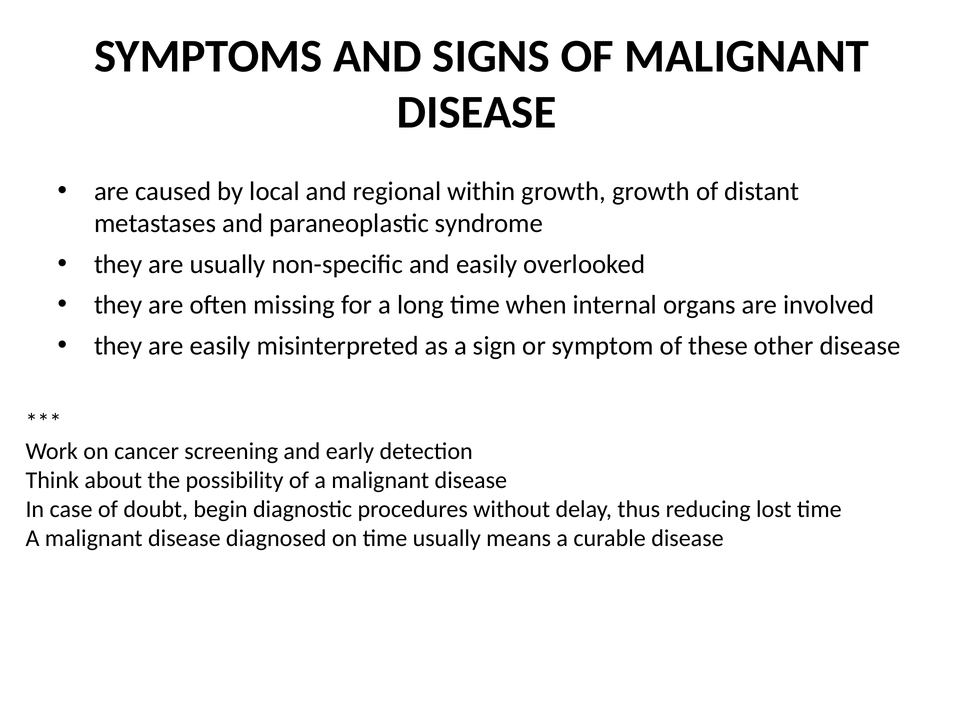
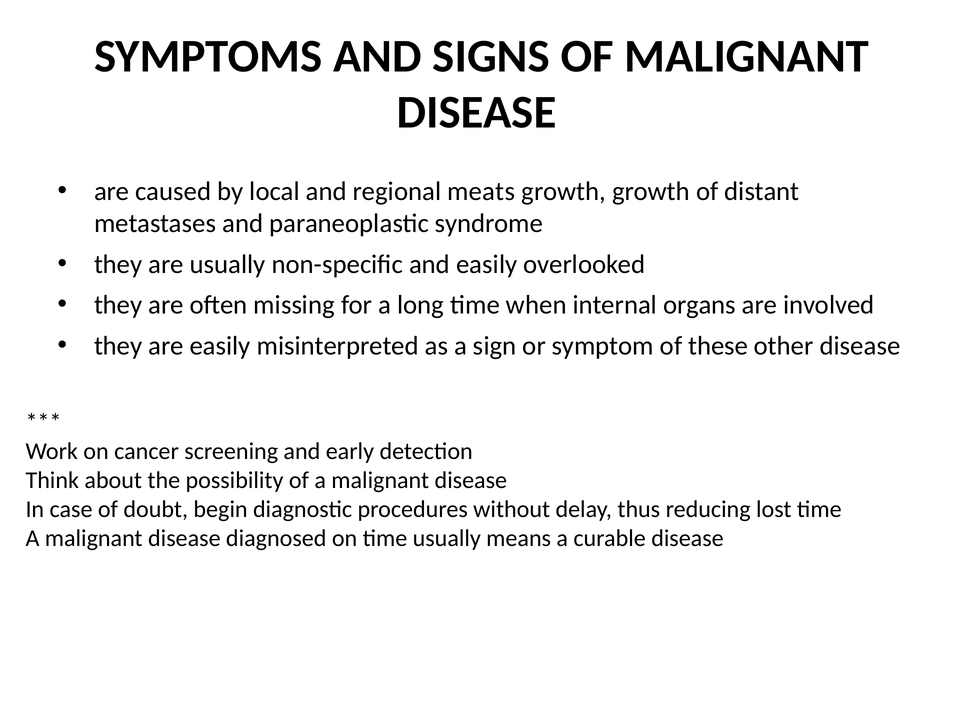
within: within -> meats
